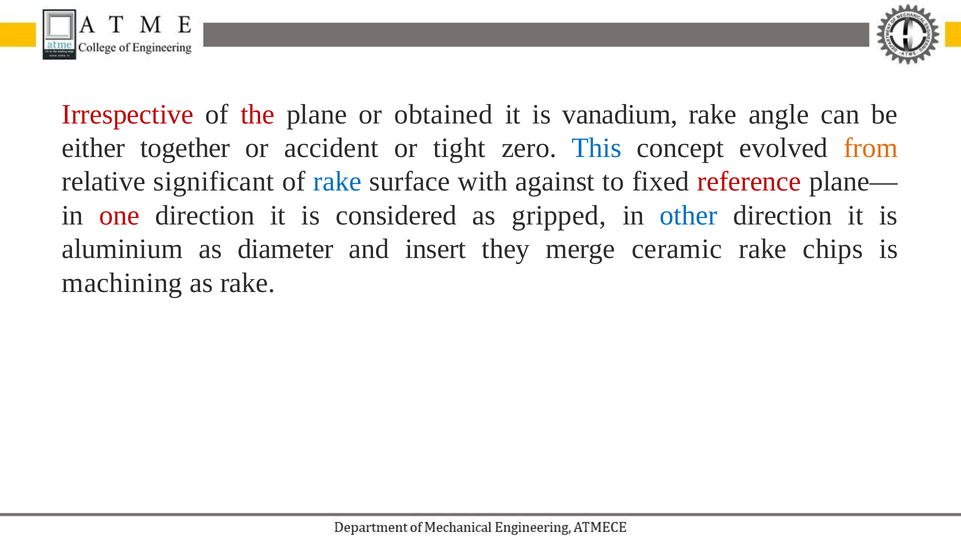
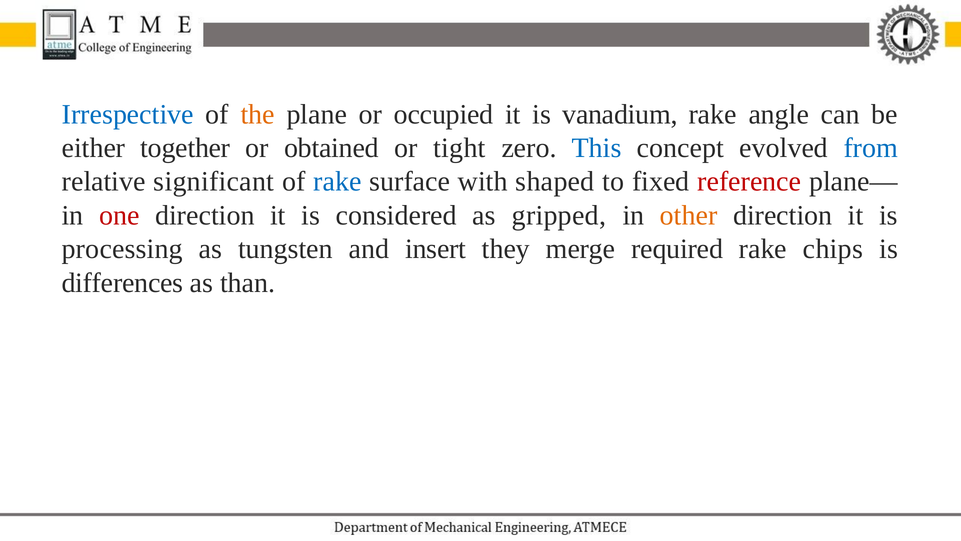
Irrespective colour: red -> blue
the colour: red -> orange
obtained: obtained -> occupied
accident: accident -> obtained
from colour: orange -> blue
against: against -> shaped
other colour: blue -> orange
aluminium: aluminium -> processing
diameter: diameter -> tungsten
ceramic: ceramic -> required
machining: machining -> differences
as rake: rake -> than
